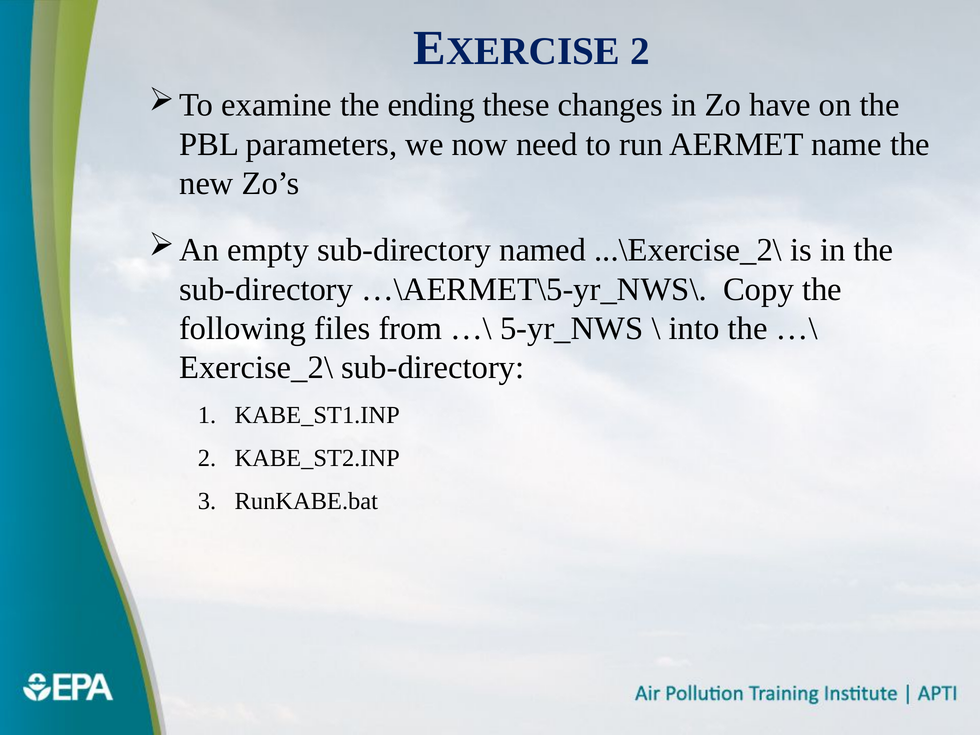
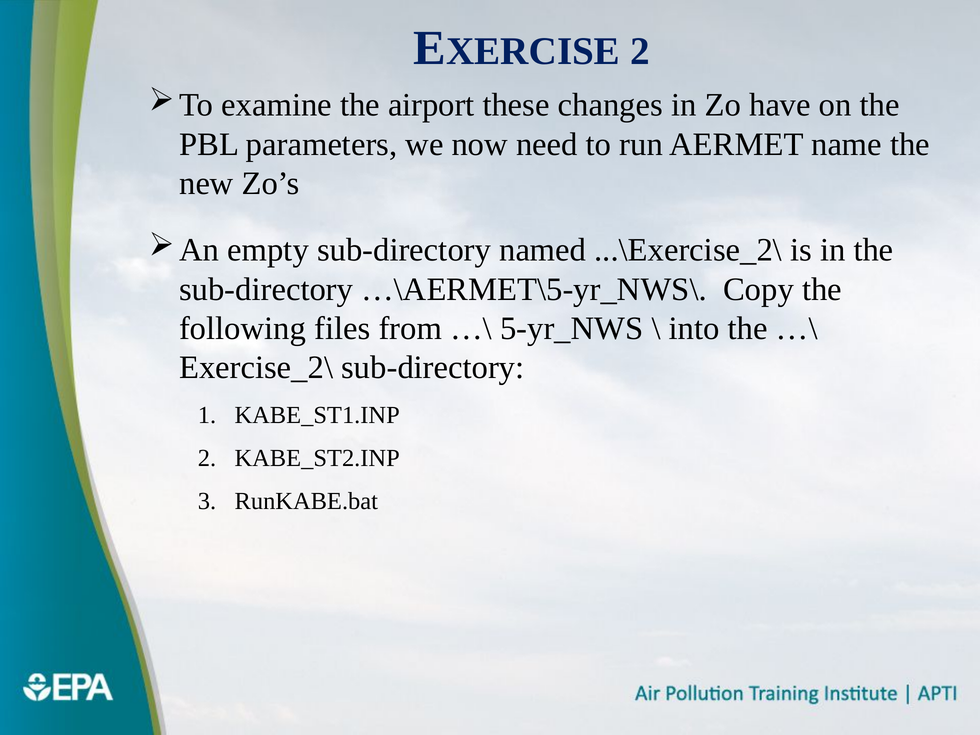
ending: ending -> airport
